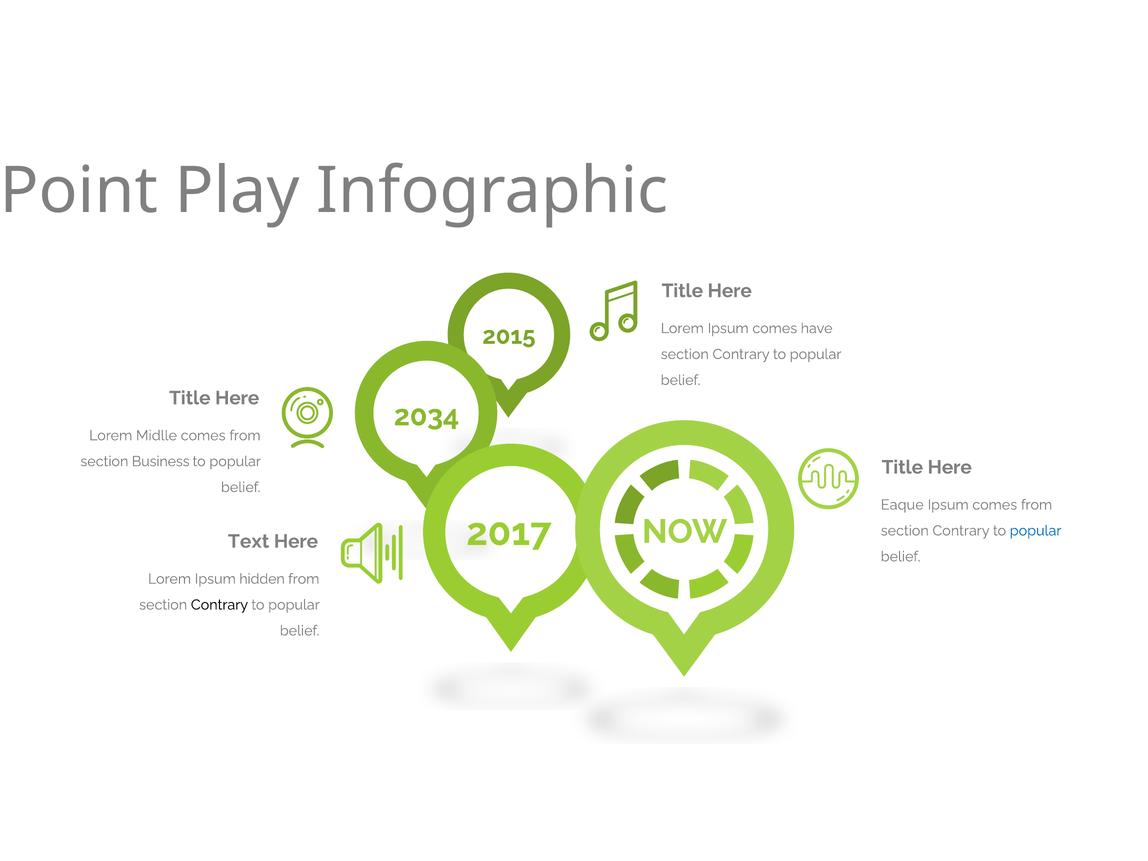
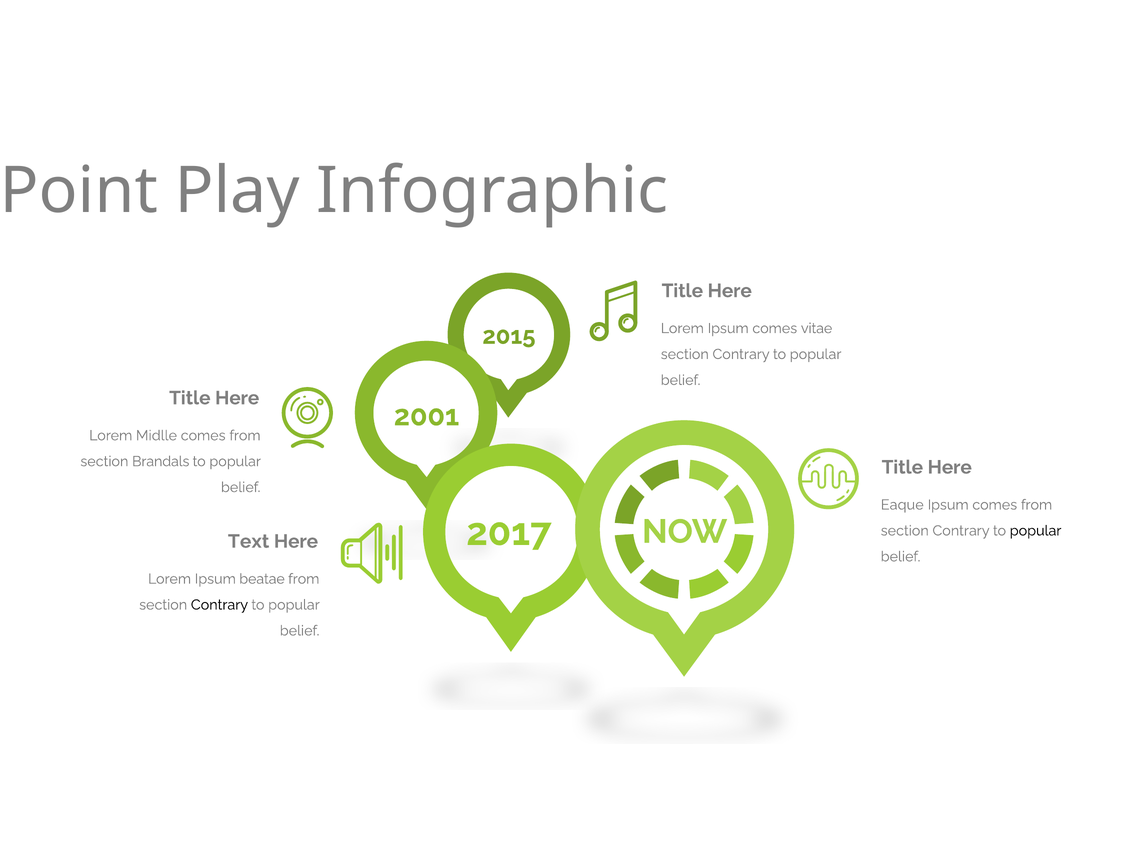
have: have -> vitae
2034: 2034 -> 2001
Business: Business -> Brandals
popular at (1036, 531) colour: blue -> black
hidden: hidden -> beatae
